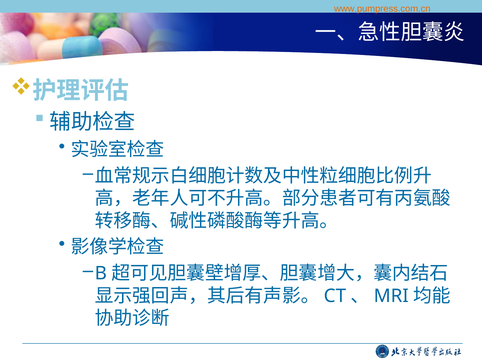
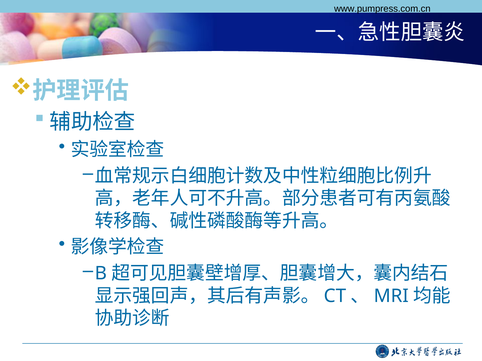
www.pumpress.com.cn colour: orange -> black
